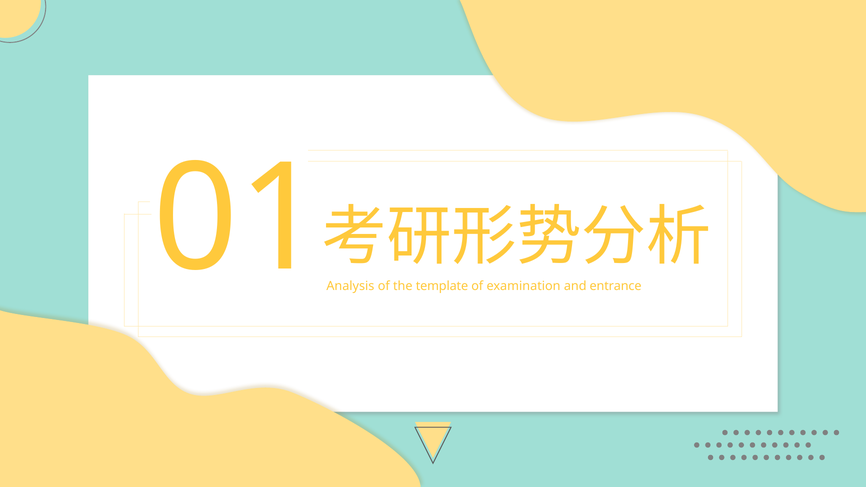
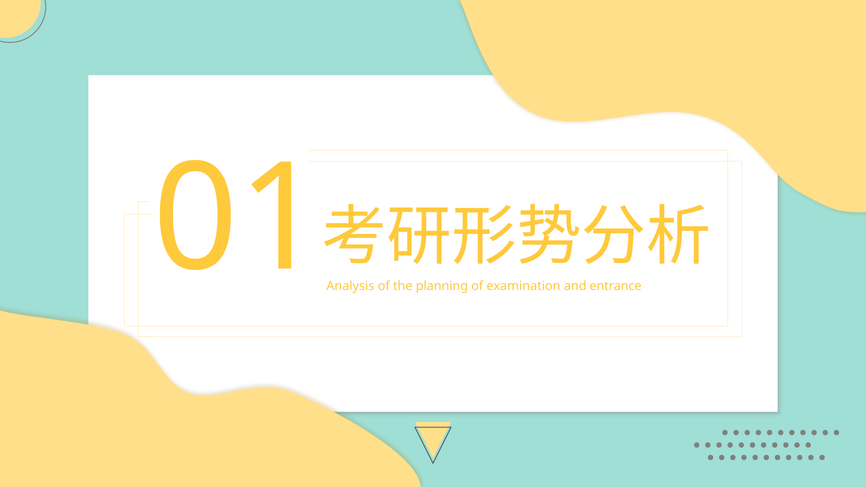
template: template -> planning
